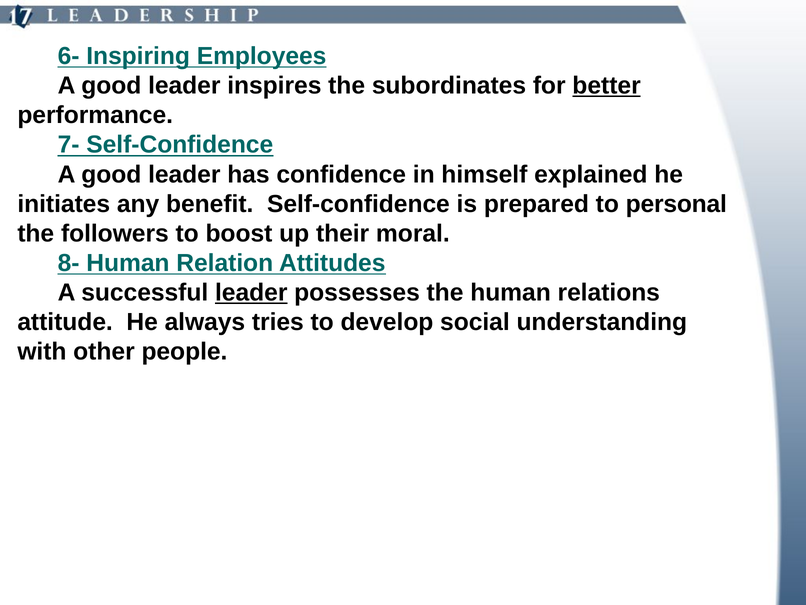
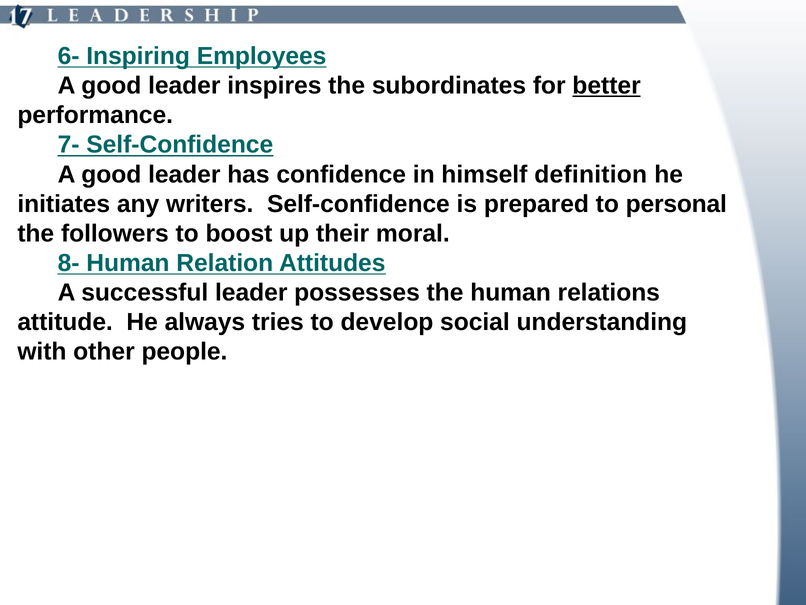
explained: explained -> definition
benefit: benefit -> writers
leader at (251, 292) underline: present -> none
